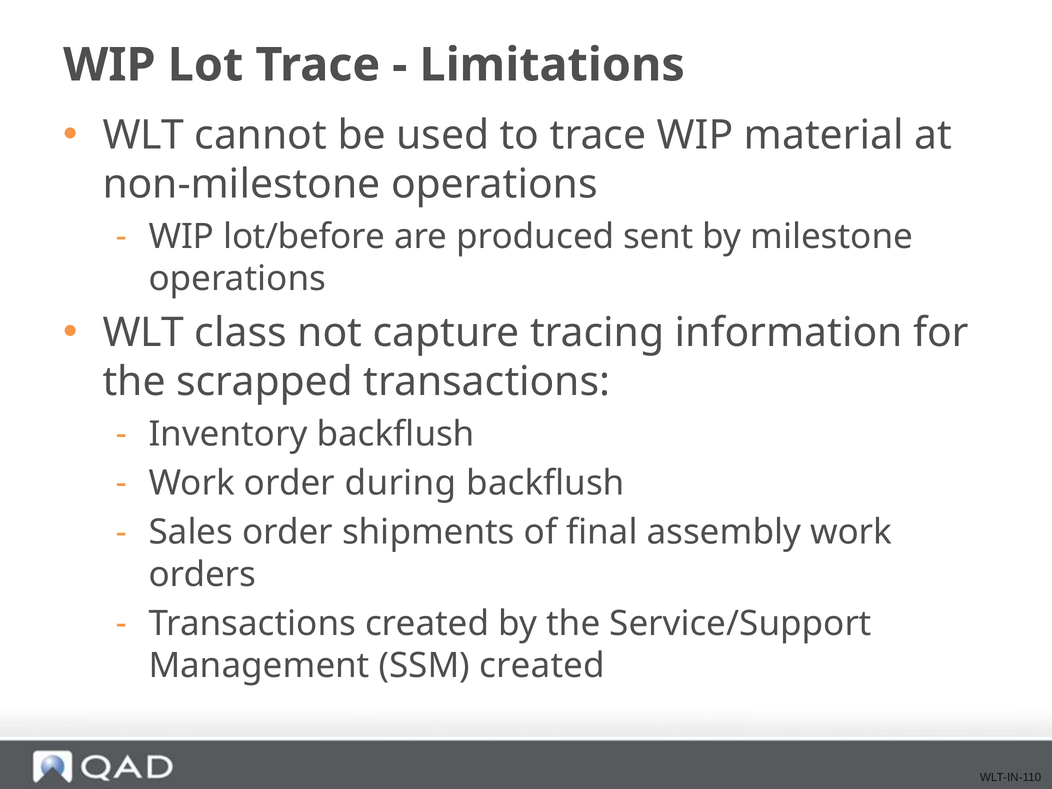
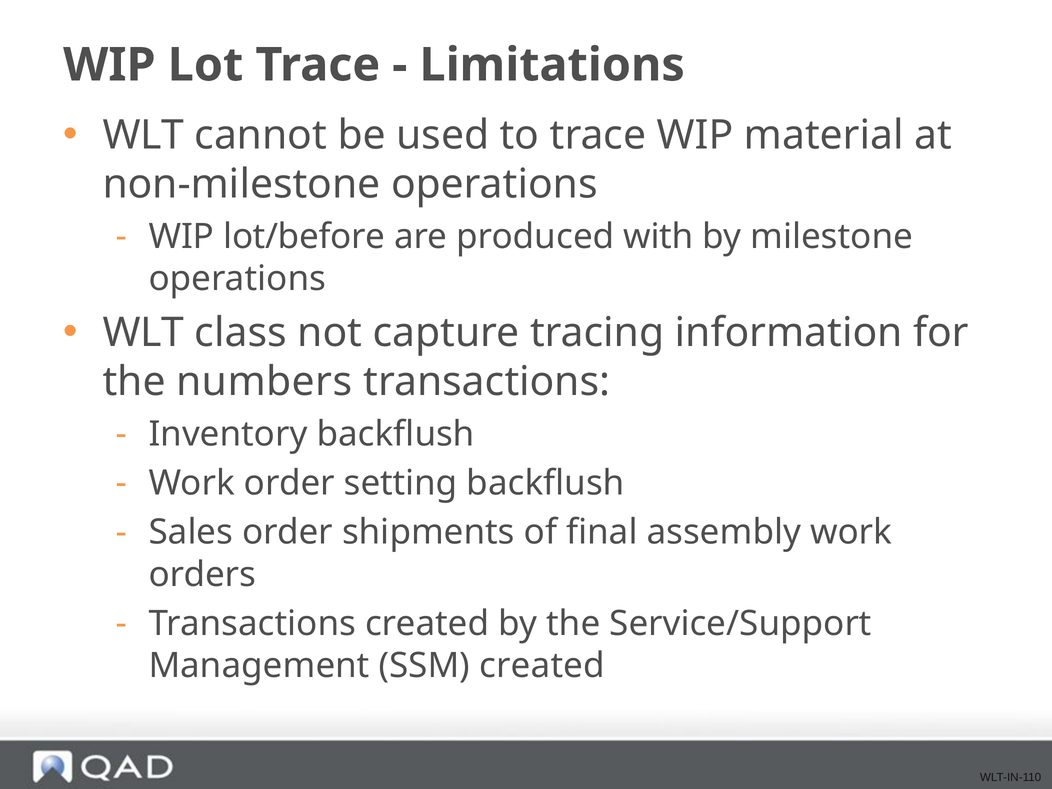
sent: sent -> with
scrapped: scrapped -> numbers
during: during -> setting
